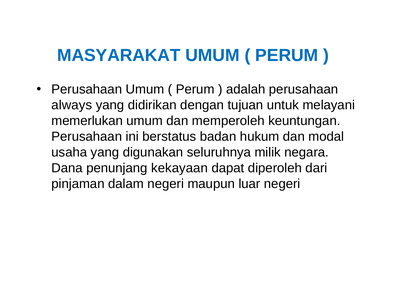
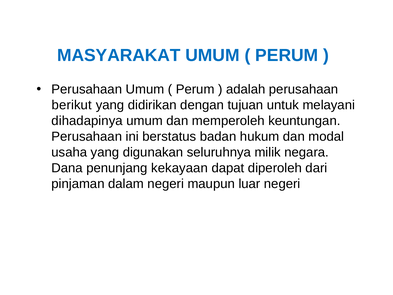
always: always -> berikut
memerlukan: memerlukan -> dihadapinya
